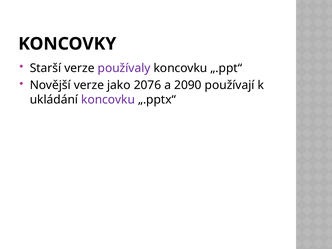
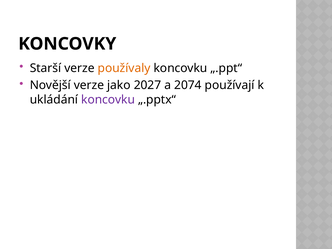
používaly colour: purple -> orange
2076: 2076 -> 2027
2090: 2090 -> 2074
